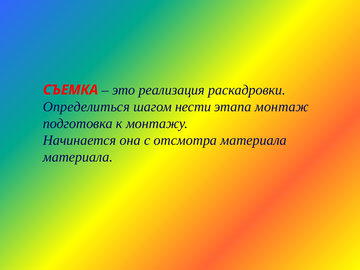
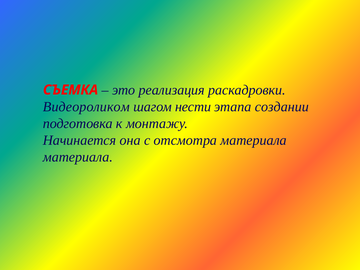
Определиться: Определиться -> Видеороликом
монтаж: монтаж -> создании
